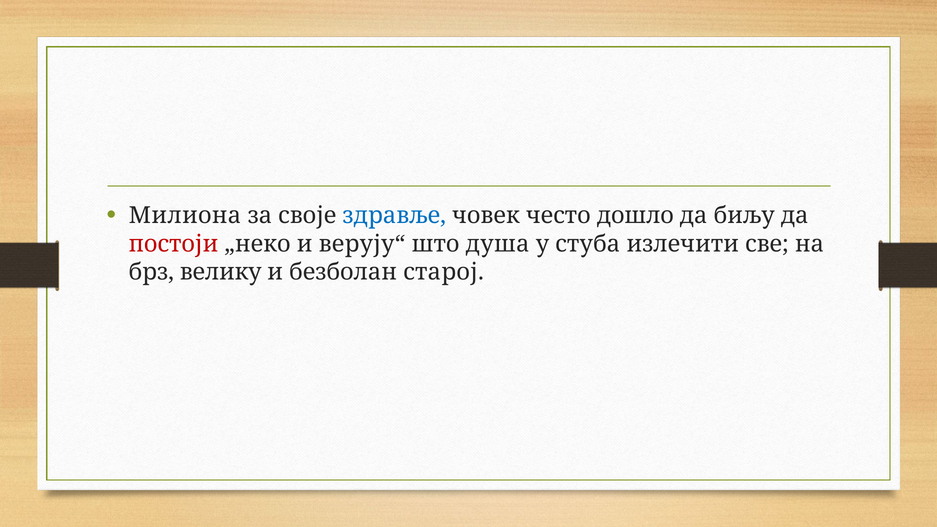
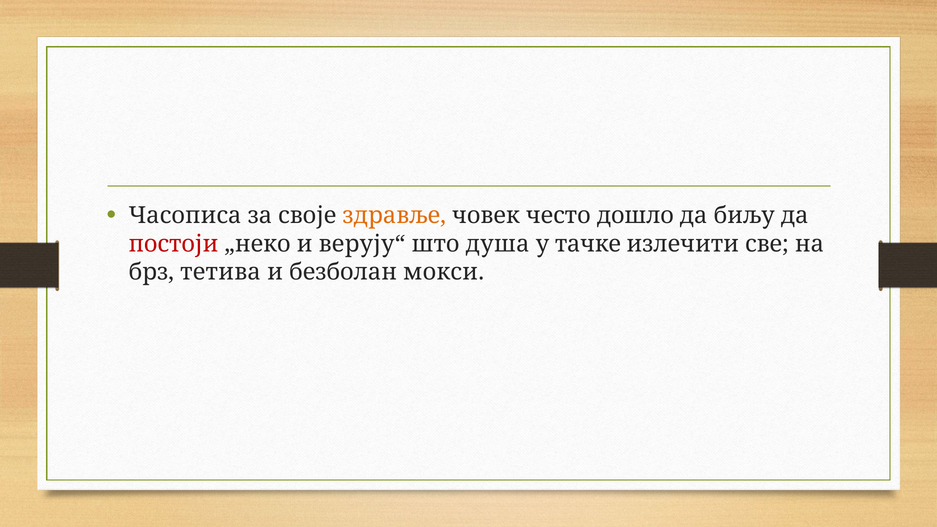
Милиона: Милиона -> Часописа
здравље colour: blue -> orange
стуба: стуба -> тачке
велику: велику -> тетива
старој: старој -> мокси
